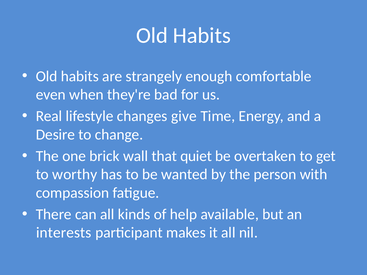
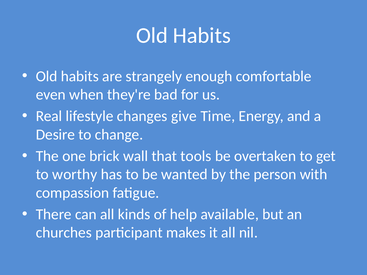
quiet: quiet -> tools
interests: interests -> churches
